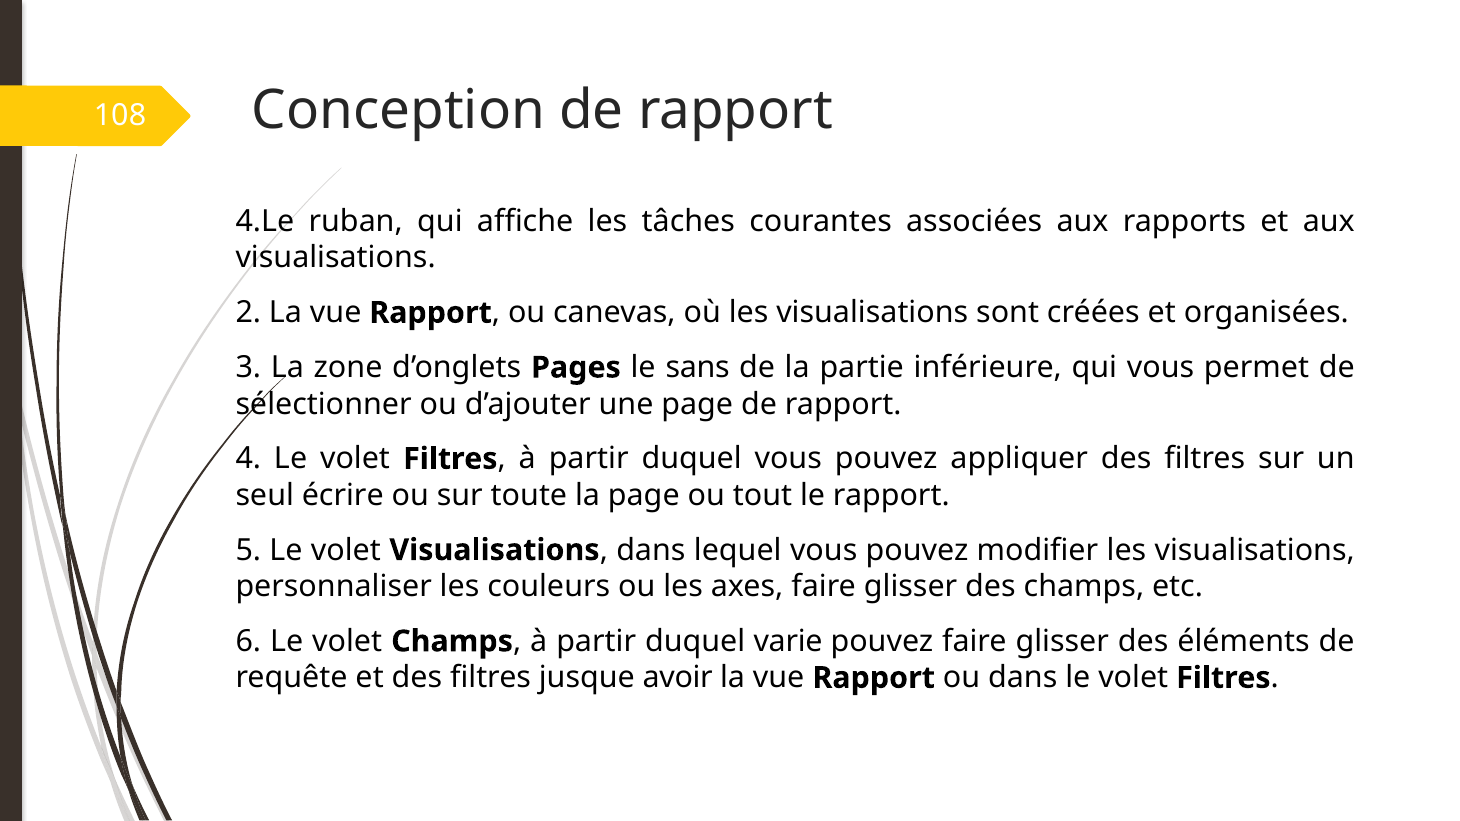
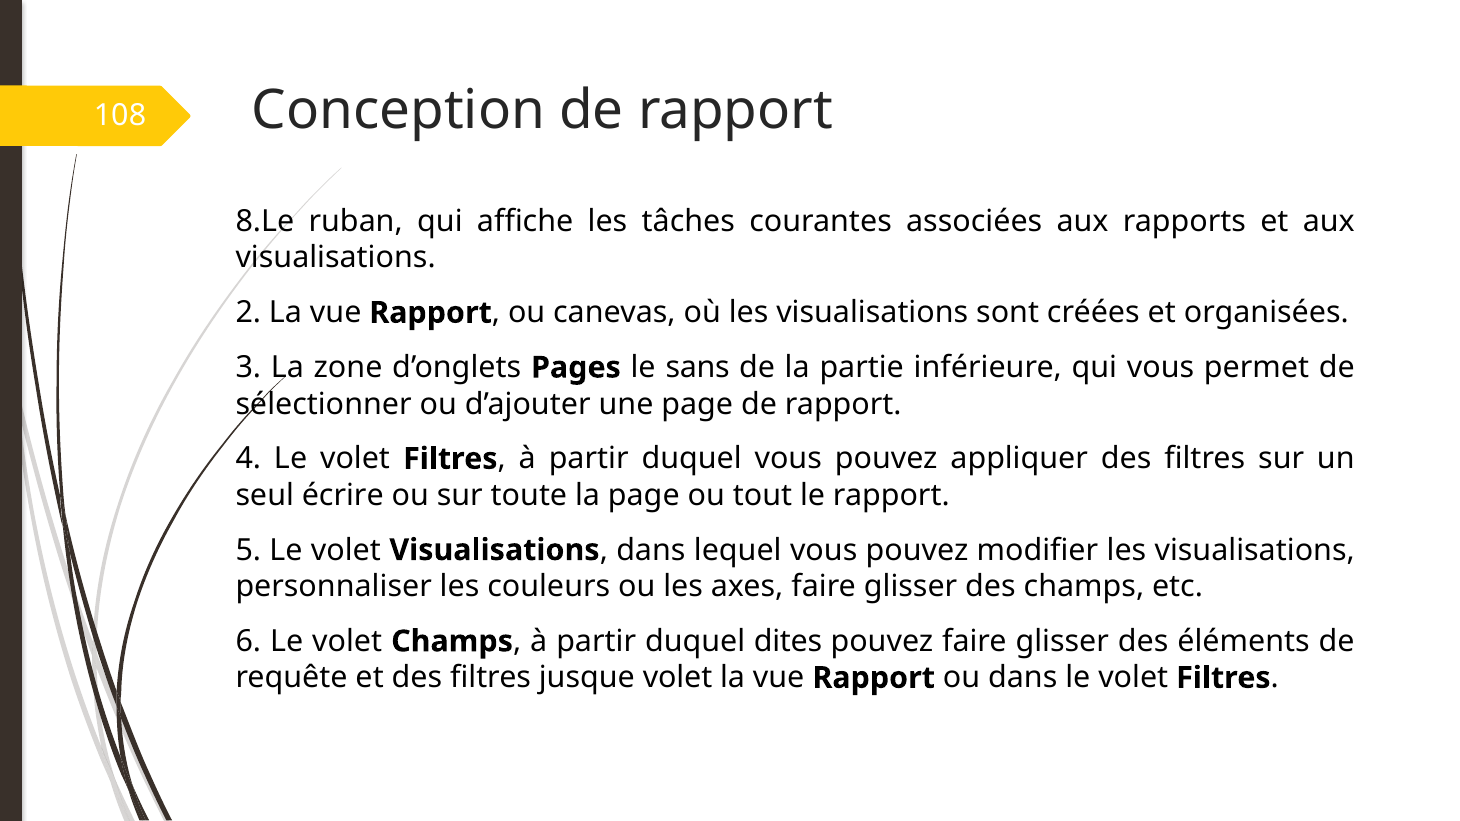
4.Le: 4.Le -> 8.Le
varie: varie -> dites
jusque avoir: avoir -> volet
